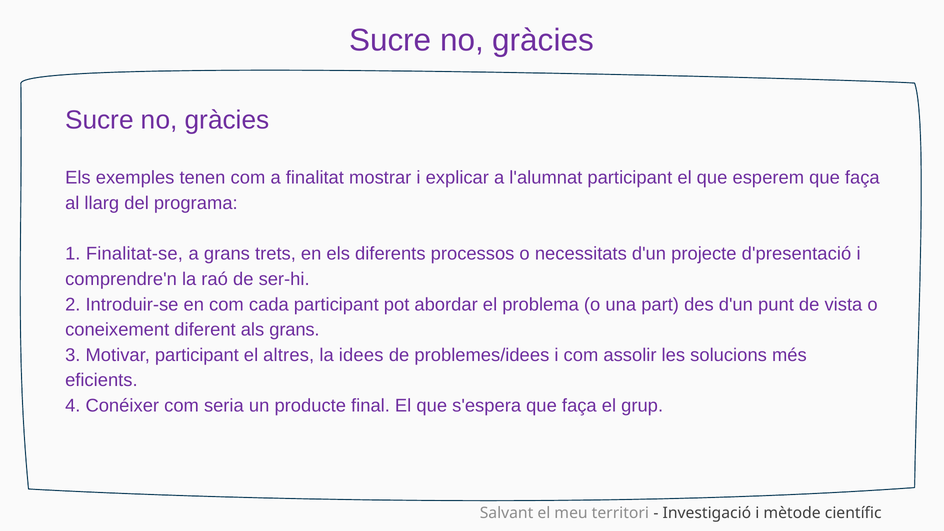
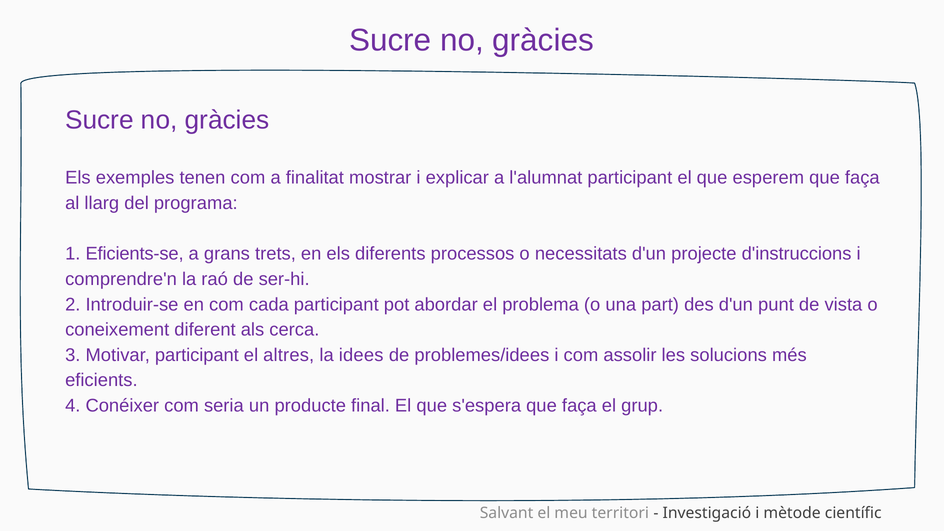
Finalitat-se: Finalitat-se -> Eficients-se
d'presentació: d'presentació -> d'instruccions
als grans: grans -> cerca
